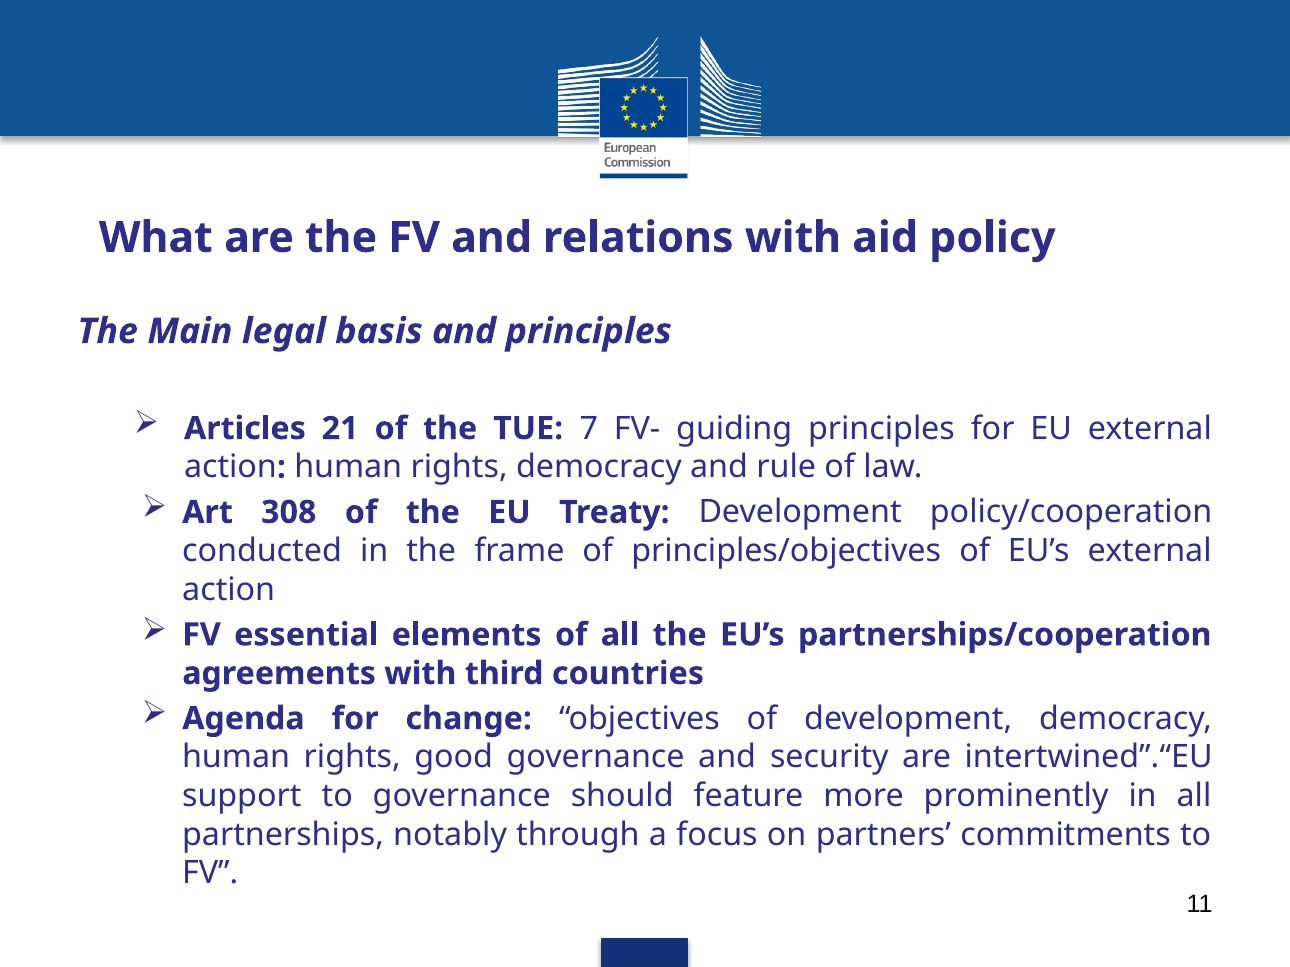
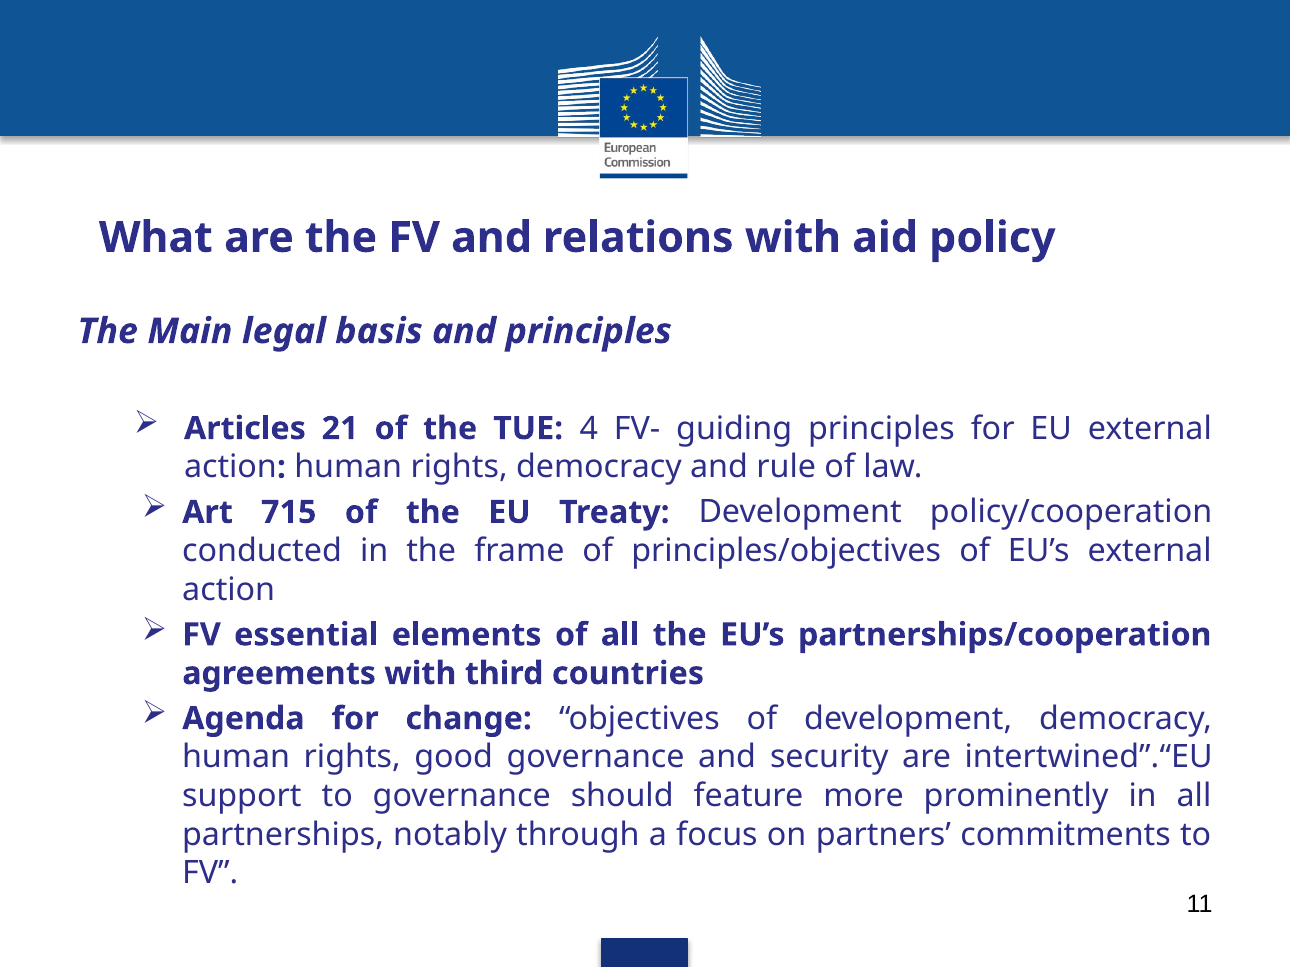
7: 7 -> 4
308: 308 -> 715
